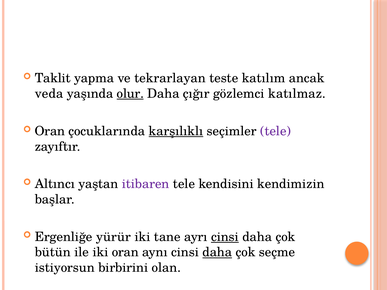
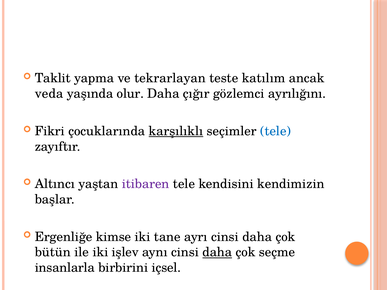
olur underline: present -> none
katılmaz: katılmaz -> ayrılığını
Oran at (50, 131): Oran -> Fikri
tele at (276, 131) colour: purple -> blue
yürür: yürür -> kimse
cinsi at (225, 237) underline: present -> none
iki oran: oran -> işlev
istiyorsun: istiyorsun -> insanlarla
olan: olan -> içsel
